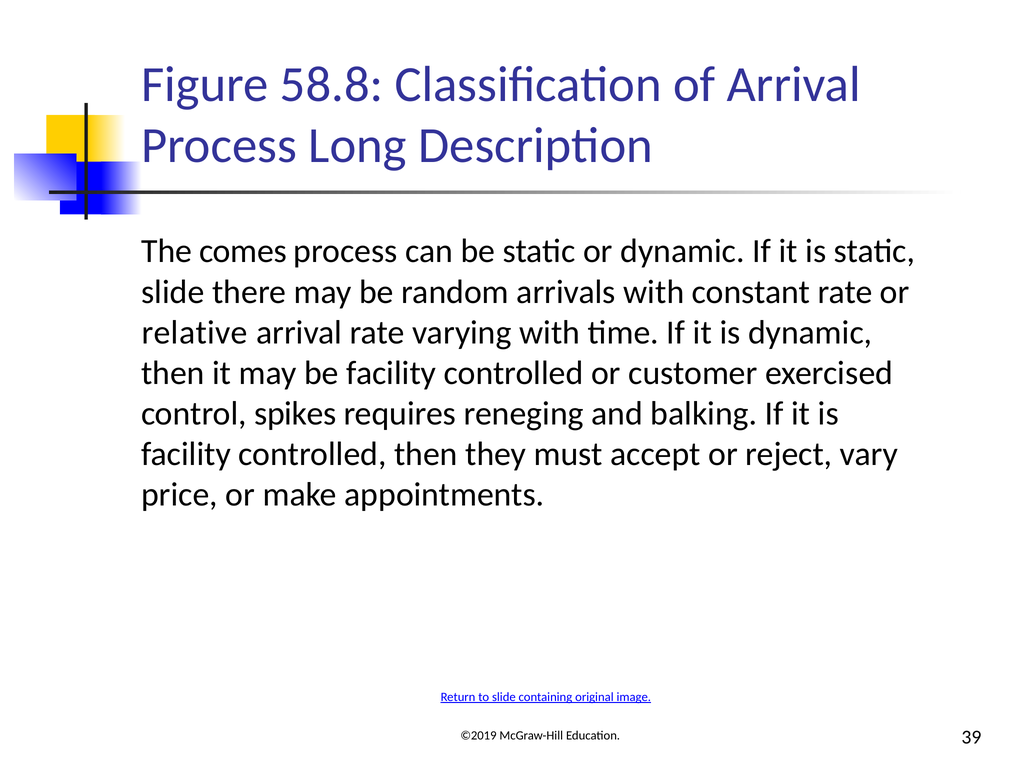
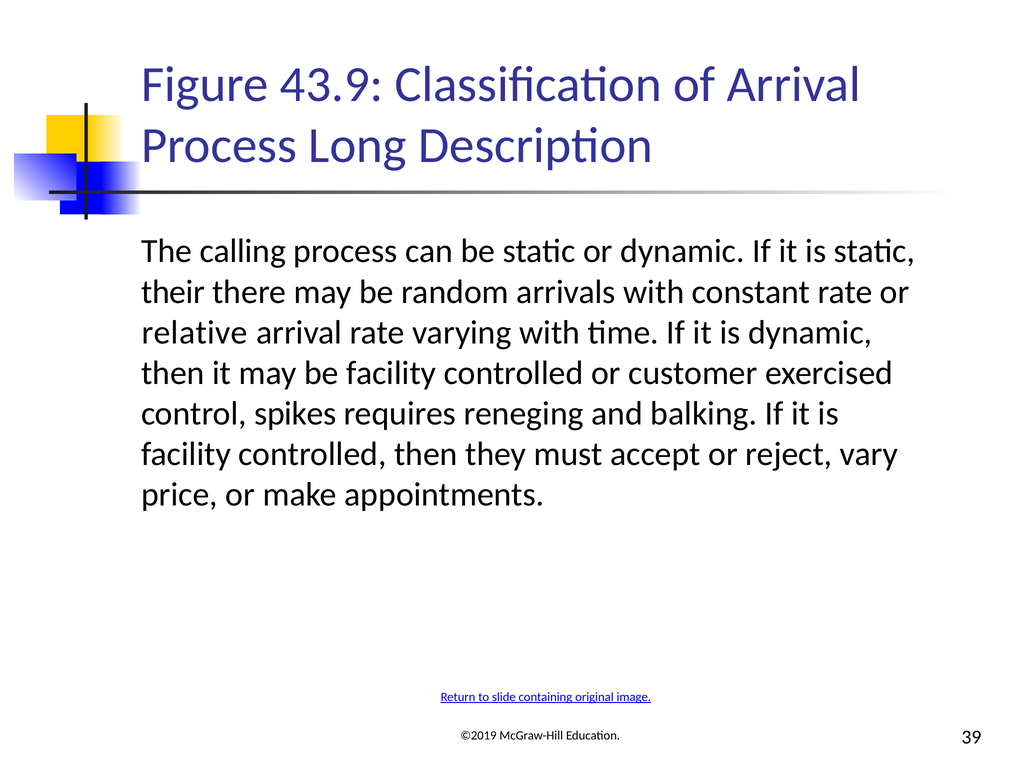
58.8: 58.8 -> 43.9
comes: comes -> calling
slide at (173, 292): slide -> their
